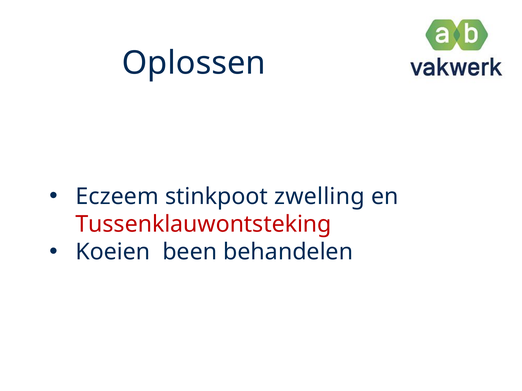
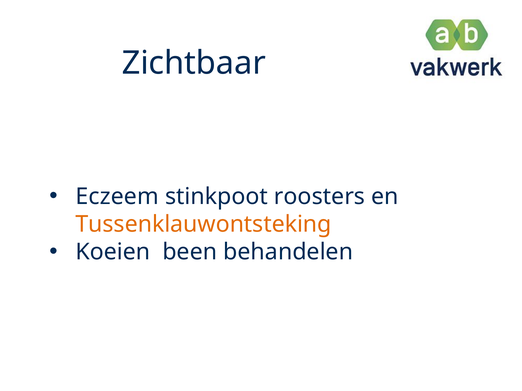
Oplossen: Oplossen -> Zichtbaar
zwelling: zwelling -> roosters
Tussenklauwontsteking colour: red -> orange
